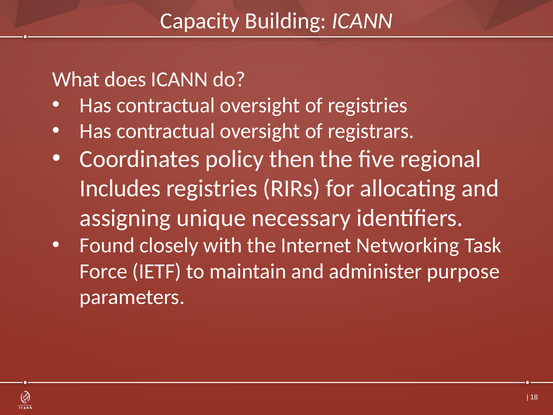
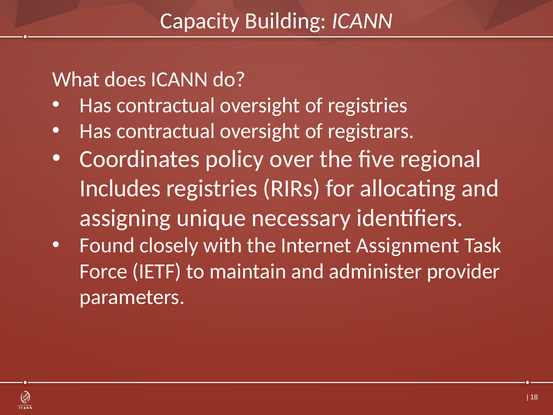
then: then -> over
Networking: Networking -> Assignment
purpose: purpose -> provider
